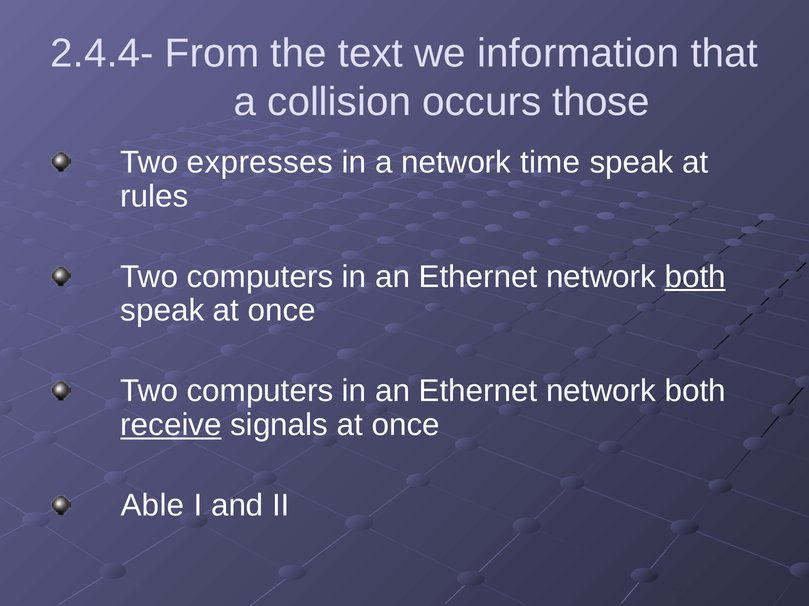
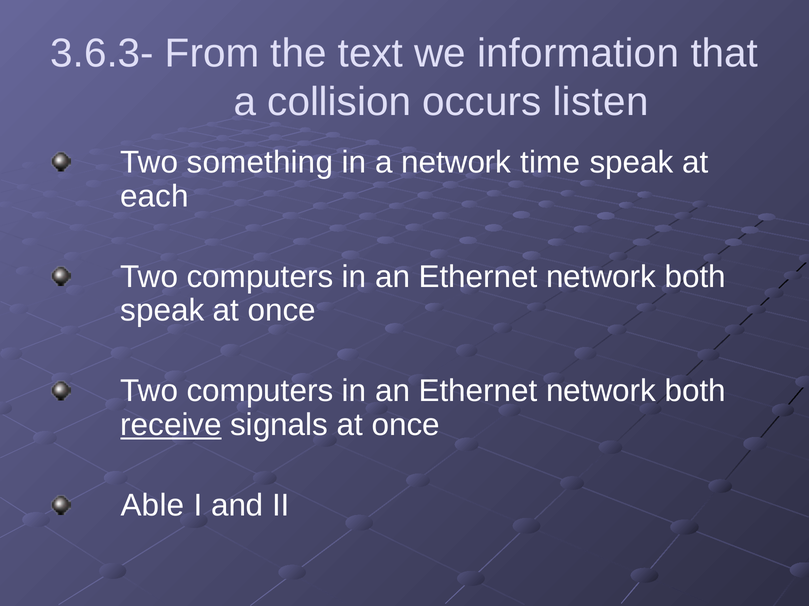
2.4.4-: 2.4.4- -> 3.6.3-
those: those -> listen
expresses: expresses -> something
rules: rules -> each
both at (695, 277) underline: present -> none
